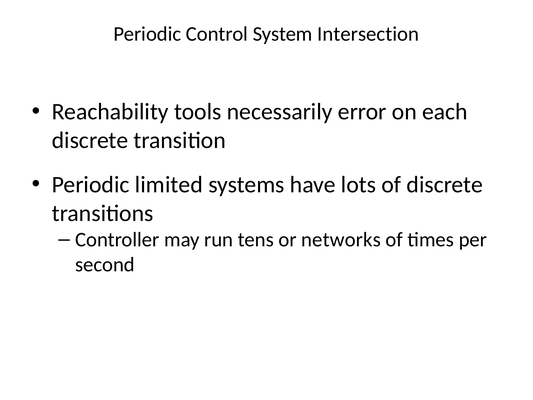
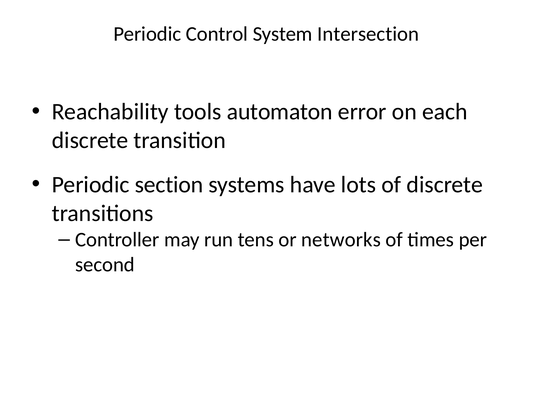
necessarily: necessarily -> automaton
limited: limited -> section
